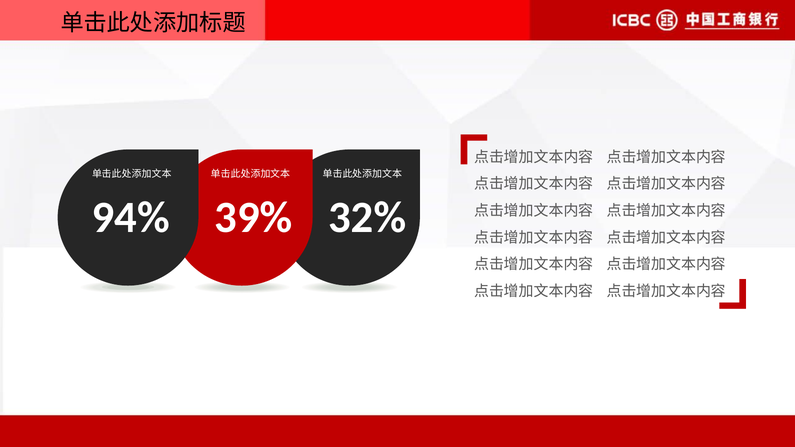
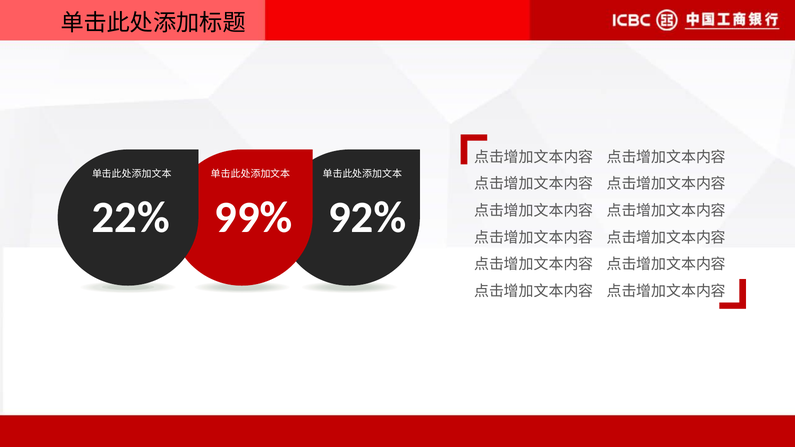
94%: 94% -> 22%
39%: 39% -> 99%
32%: 32% -> 92%
